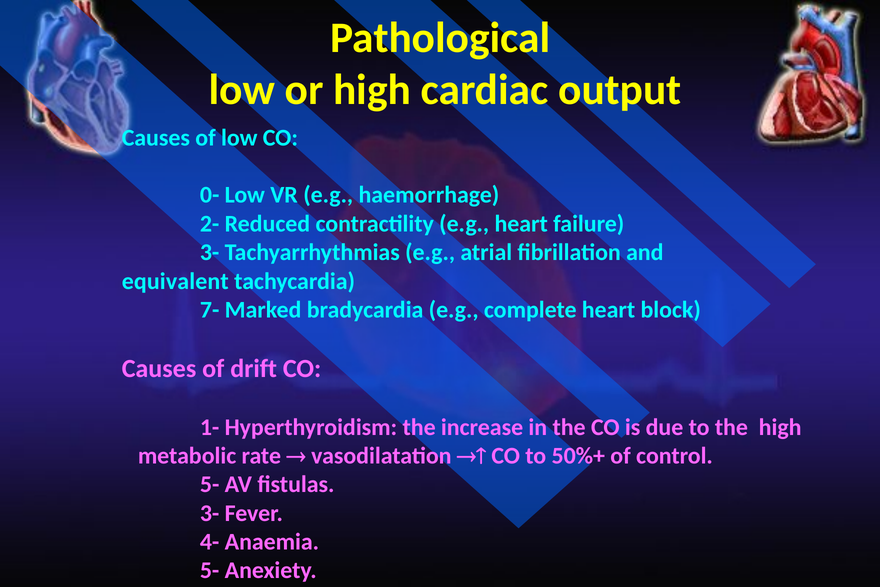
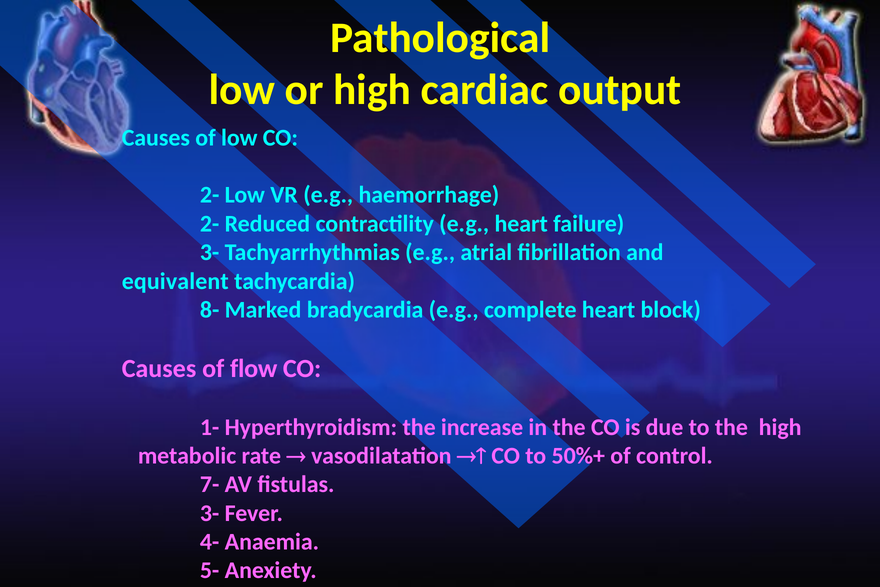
0- at (210, 195): 0- -> 2-
7-: 7- -> 8-
drift: drift -> flow
5- at (210, 484): 5- -> 7-
